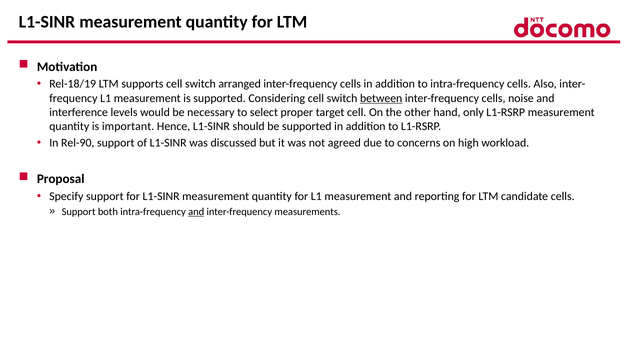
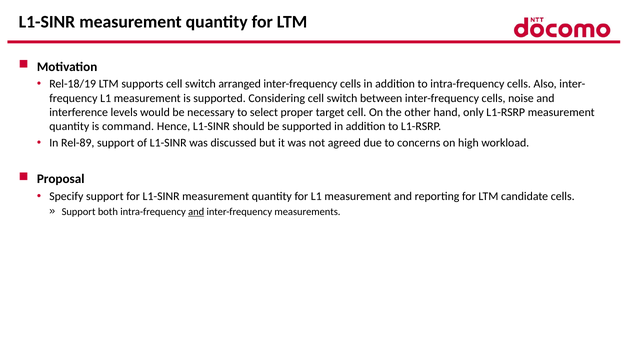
between underline: present -> none
important: important -> command
Rel-90: Rel-90 -> Rel-89
